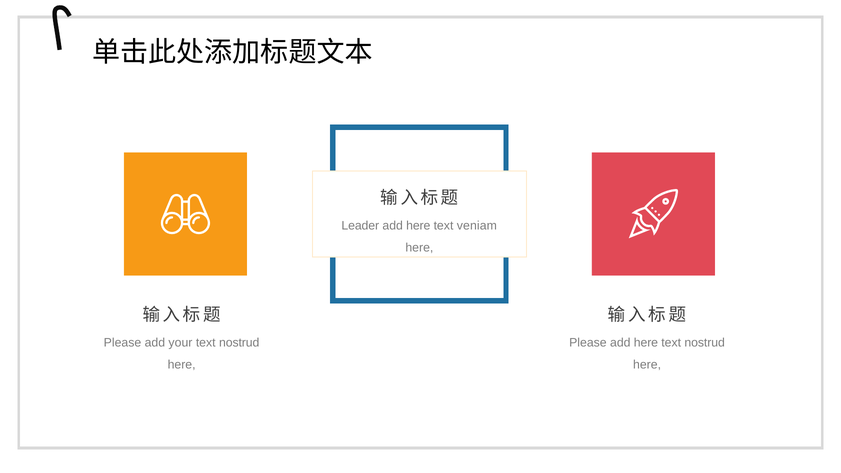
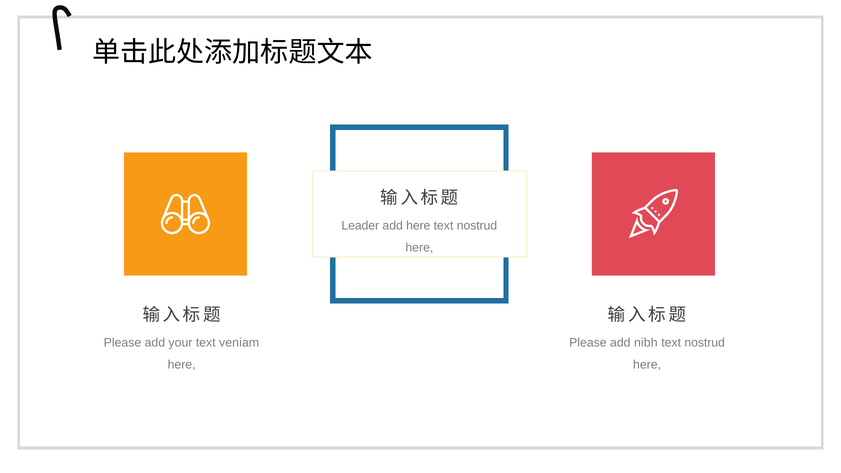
veniam at (477, 226): veniam -> nostrud
your text nostrud: nostrud -> veniam
Please add here: here -> nibh
